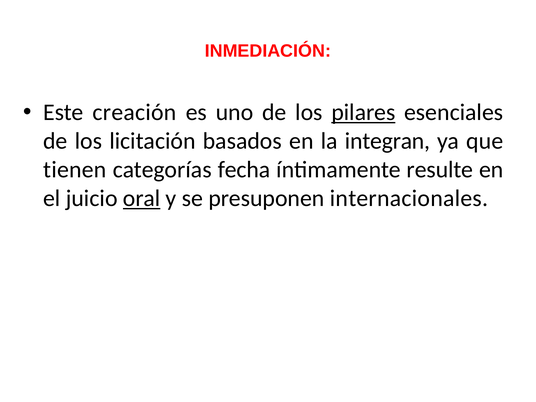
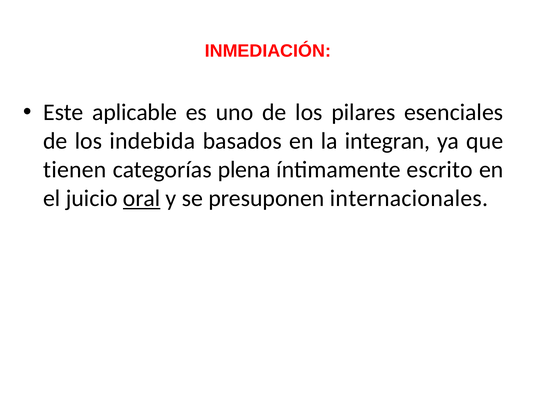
creación: creación -> aplicable
pilares underline: present -> none
licitación: licitación -> indebida
fecha: fecha -> plena
resulte: resulte -> escrito
